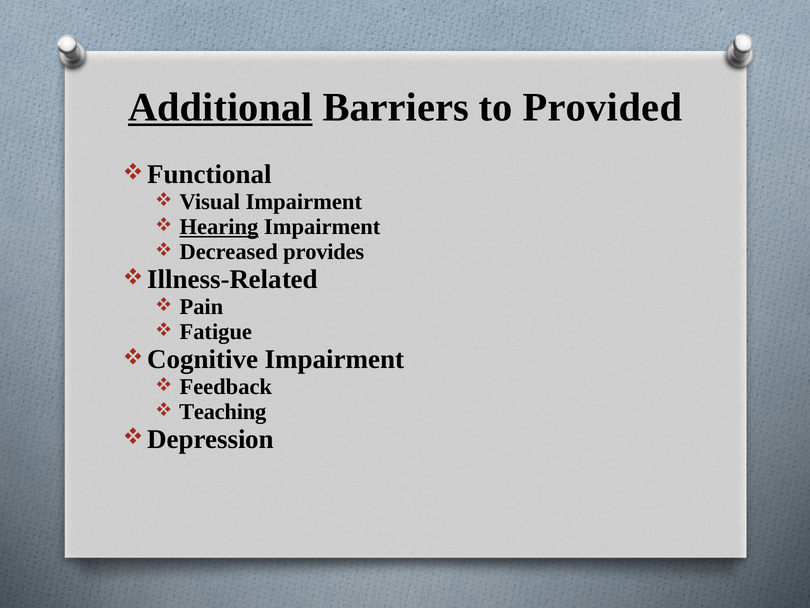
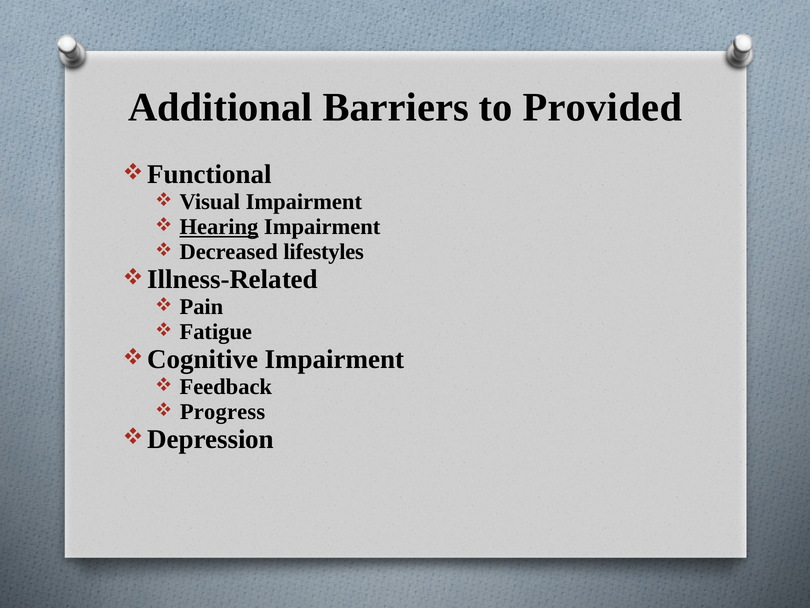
Additional underline: present -> none
provides: provides -> lifestyles
Teaching: Teaching -> Progress
